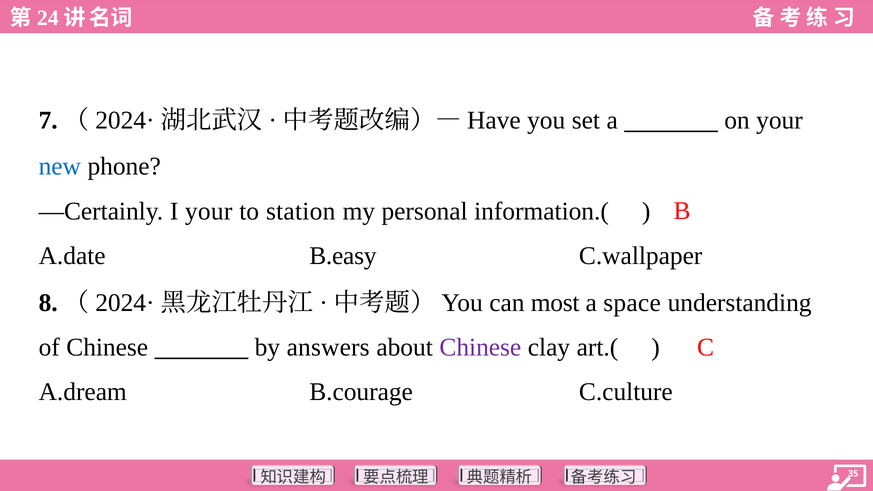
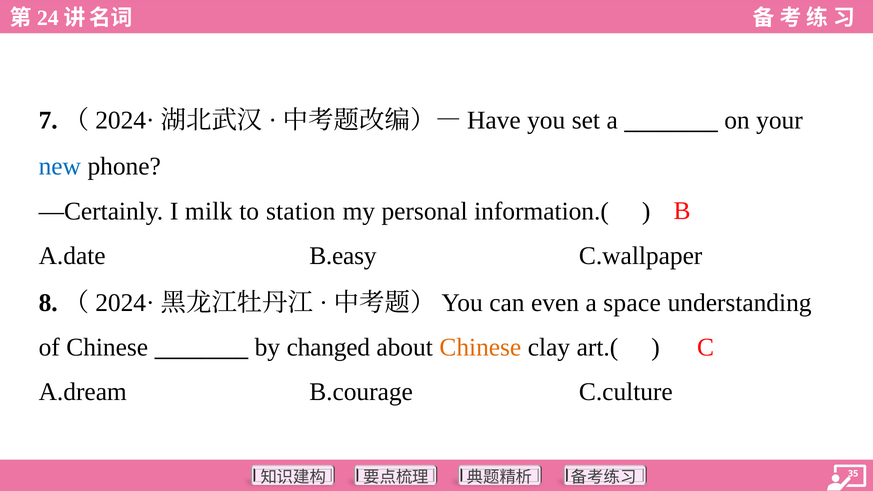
I your: your -> milk
most: most -> even
answers: answers -> changed
Chinese at (480, 347) colour: purple -> orange
